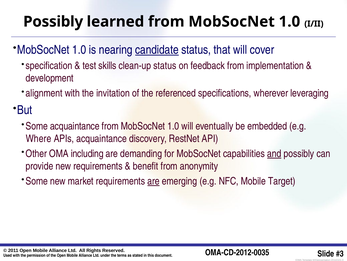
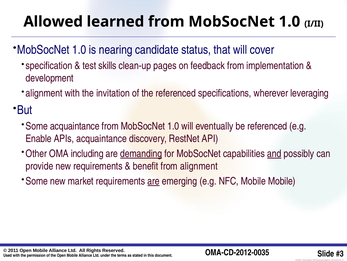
Possibly at (53, 22): Possibly -> Allowed
candidate underline: present -> none
clean-up status: status -> pages
be embedded: embedded -> referenced
Where: Where -> Enable
demanding underline: none -> present
from anonymity: anonymity -> alignment
Mobile Target: Target -> Mobile
